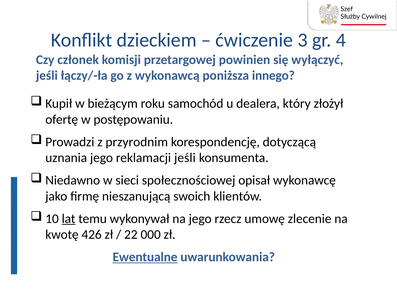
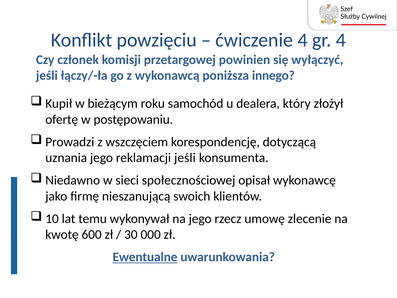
dzieckiem: dzieckiem -> powzięciu
ćwiczenie 3: 3 -> 4
przyrodnim: przyrodnim -> wszczęciem
lat underline: present -> none
426: 426 -> 600
22: 22 -> 30
